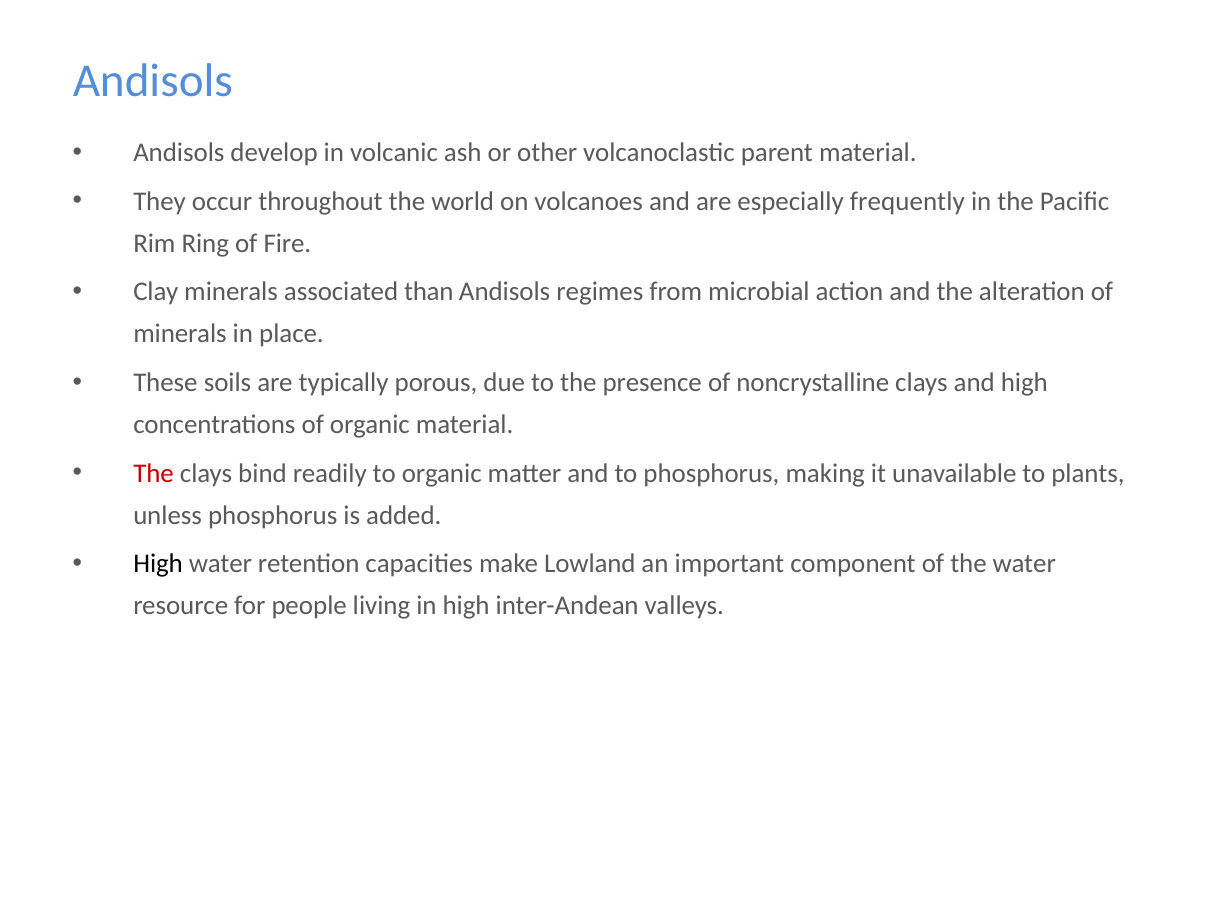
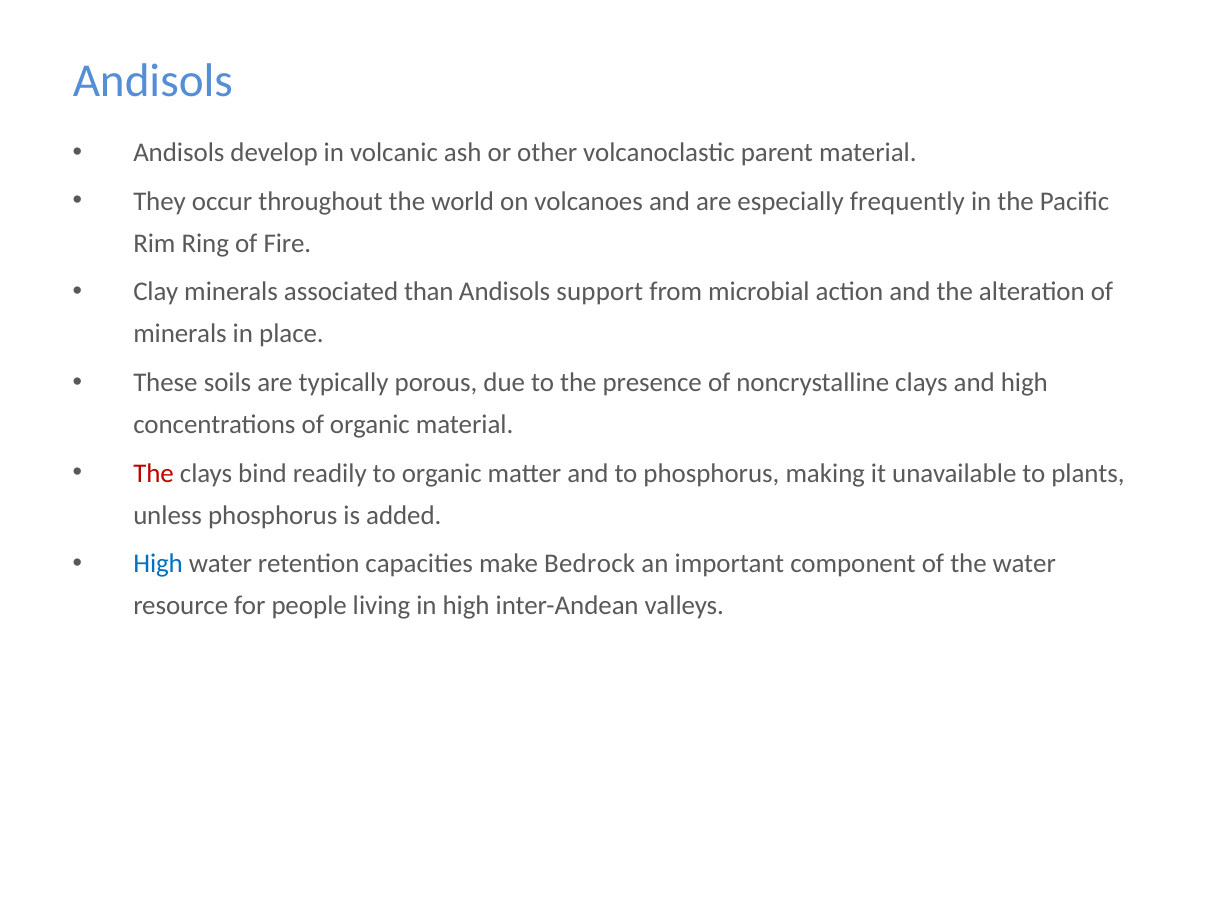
regimes: regimes -> support
High at (158, 564) colour: black -> blue
Lowland: Lowland -> Bedrock
